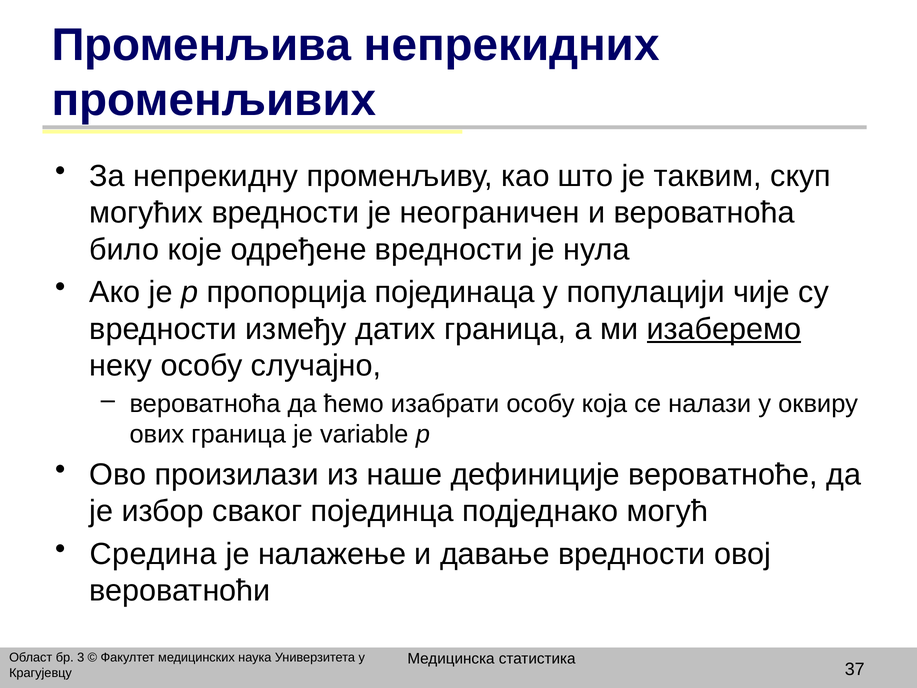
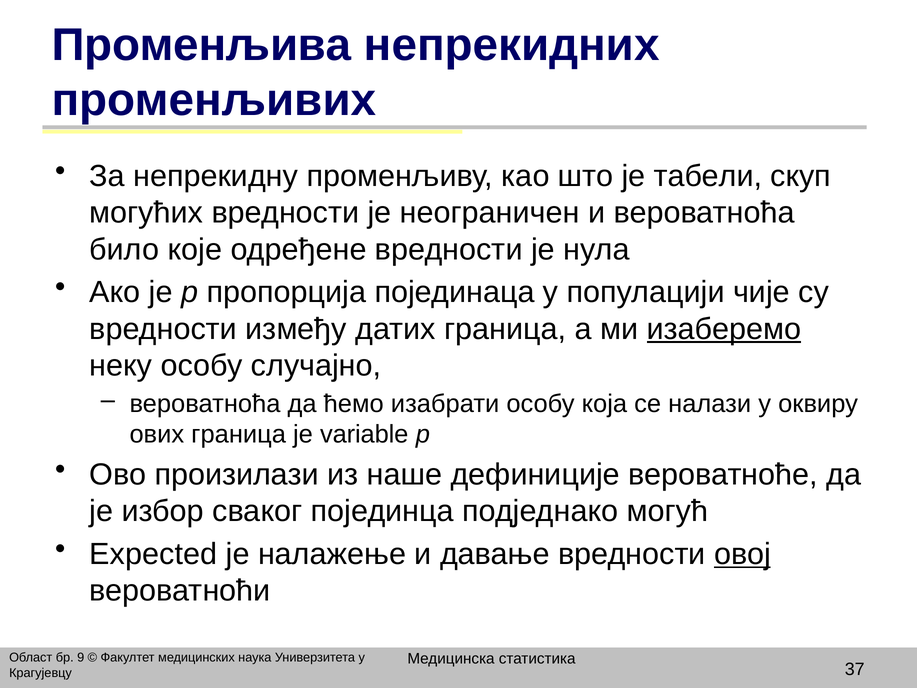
таквим: таквим -> табели
Средина: Средина -> Expected
овој underline: none -> present
3: 3 -> 9
